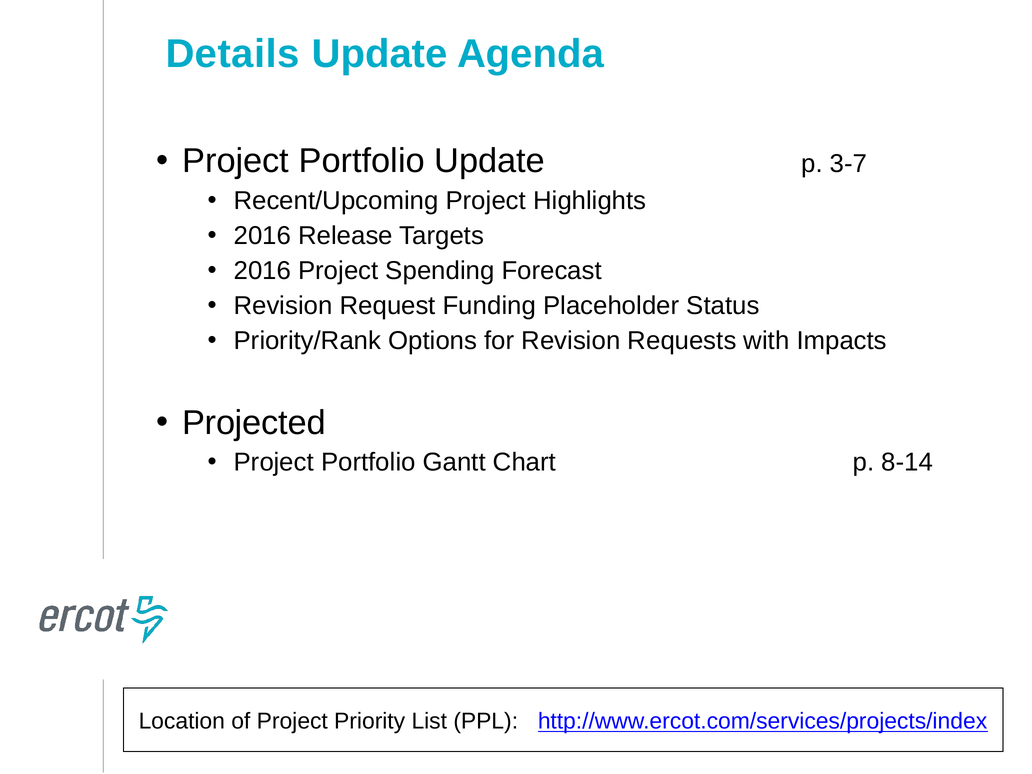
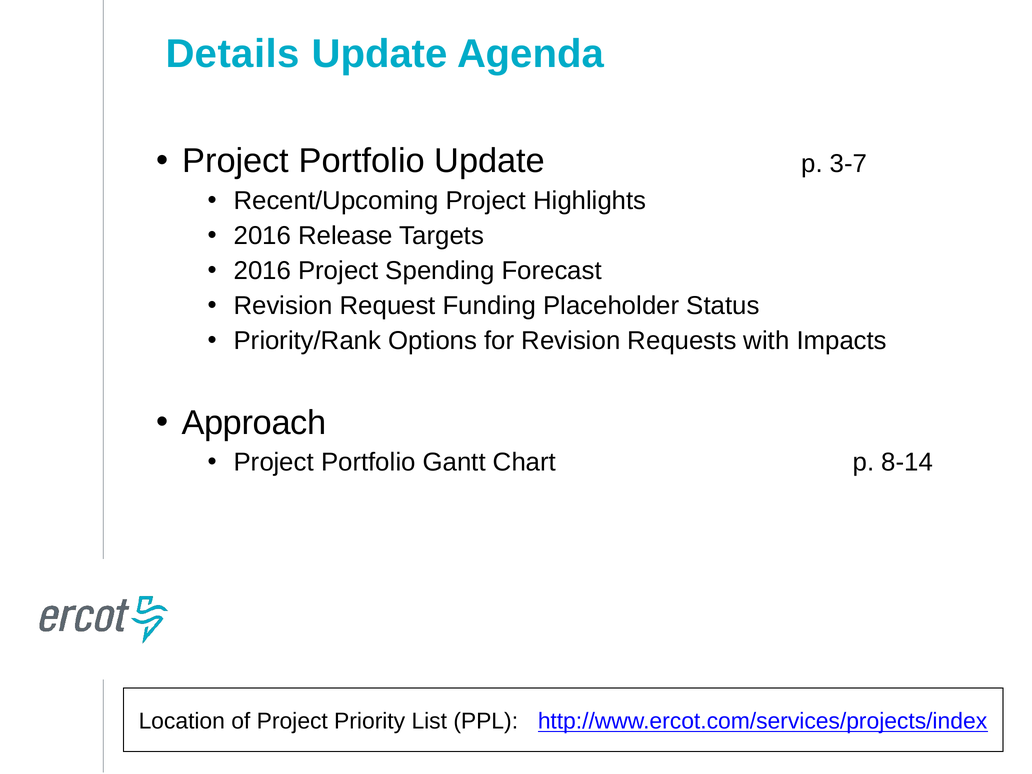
Projected: Projected -> Approach
